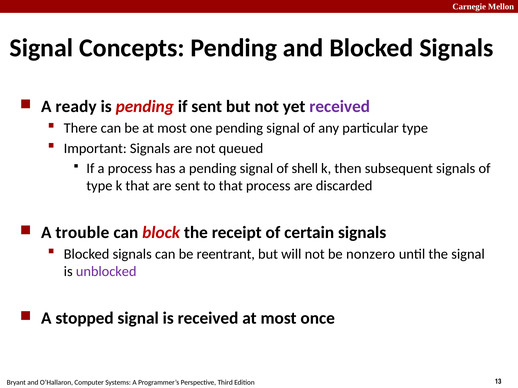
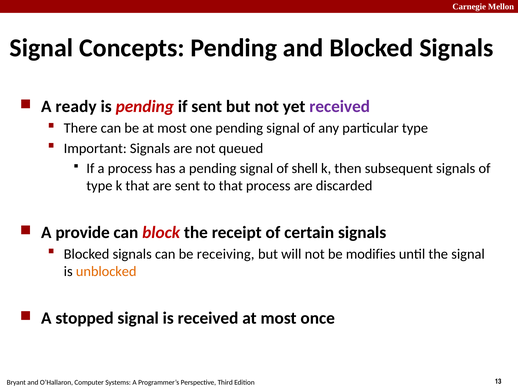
trouble: trouble -> provide
reentrant: reentrant -> receiving
nonzero: nonzero -> modifies
unblocked colour: purple -> orange
